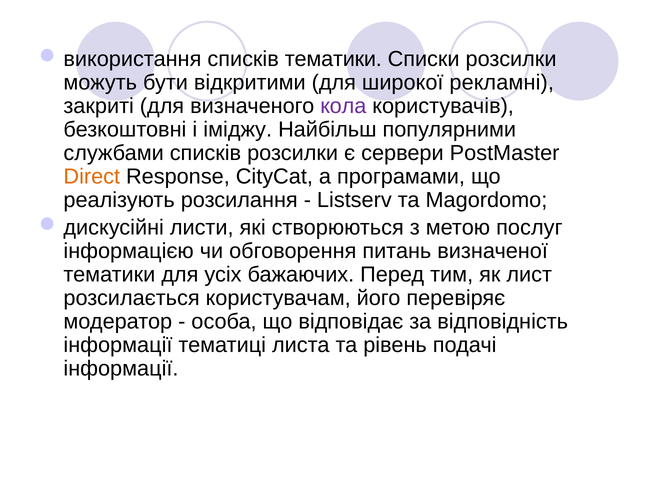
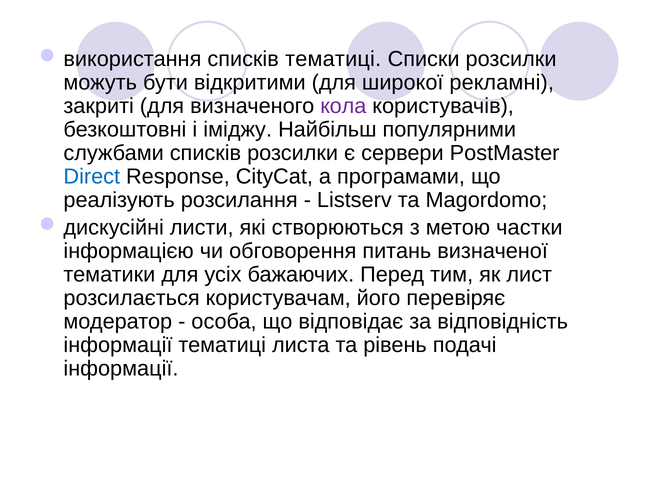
списків тематики: тематики -> тематиці
Direct colour: orange -> blue
послуг: послуг -> частки
